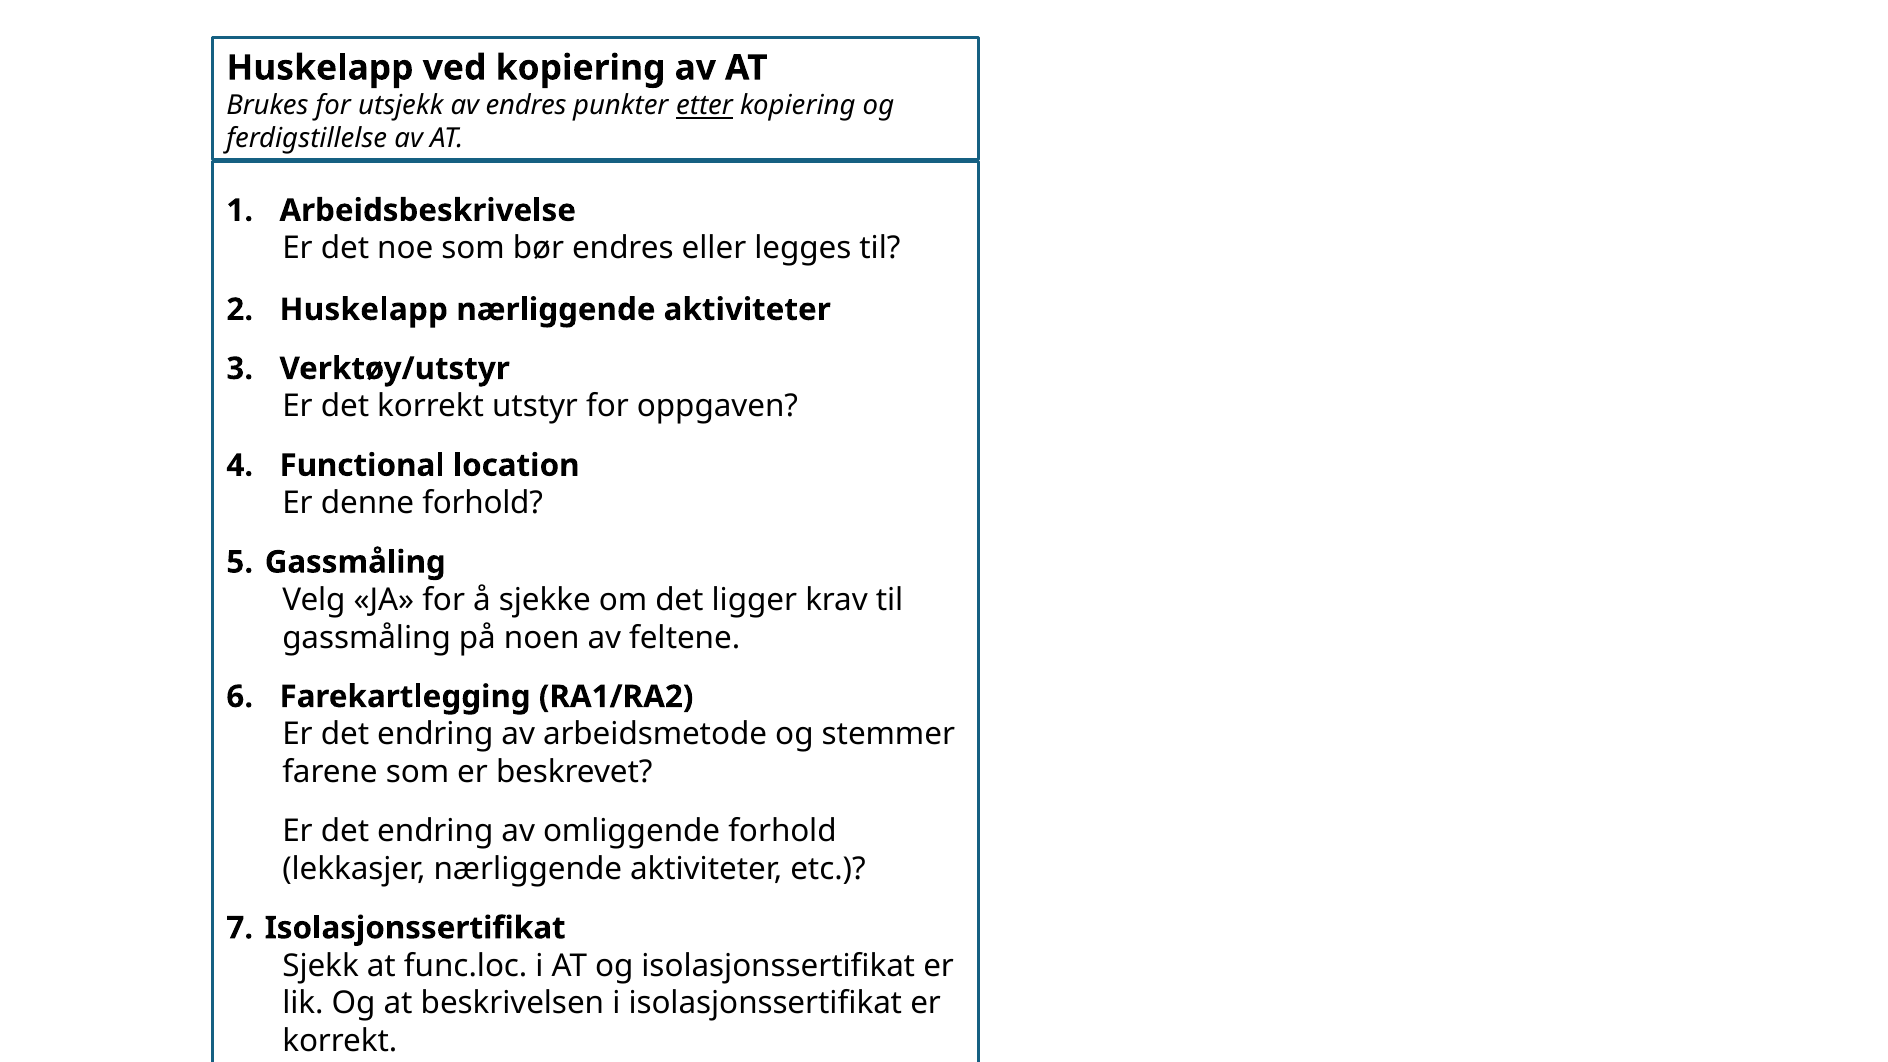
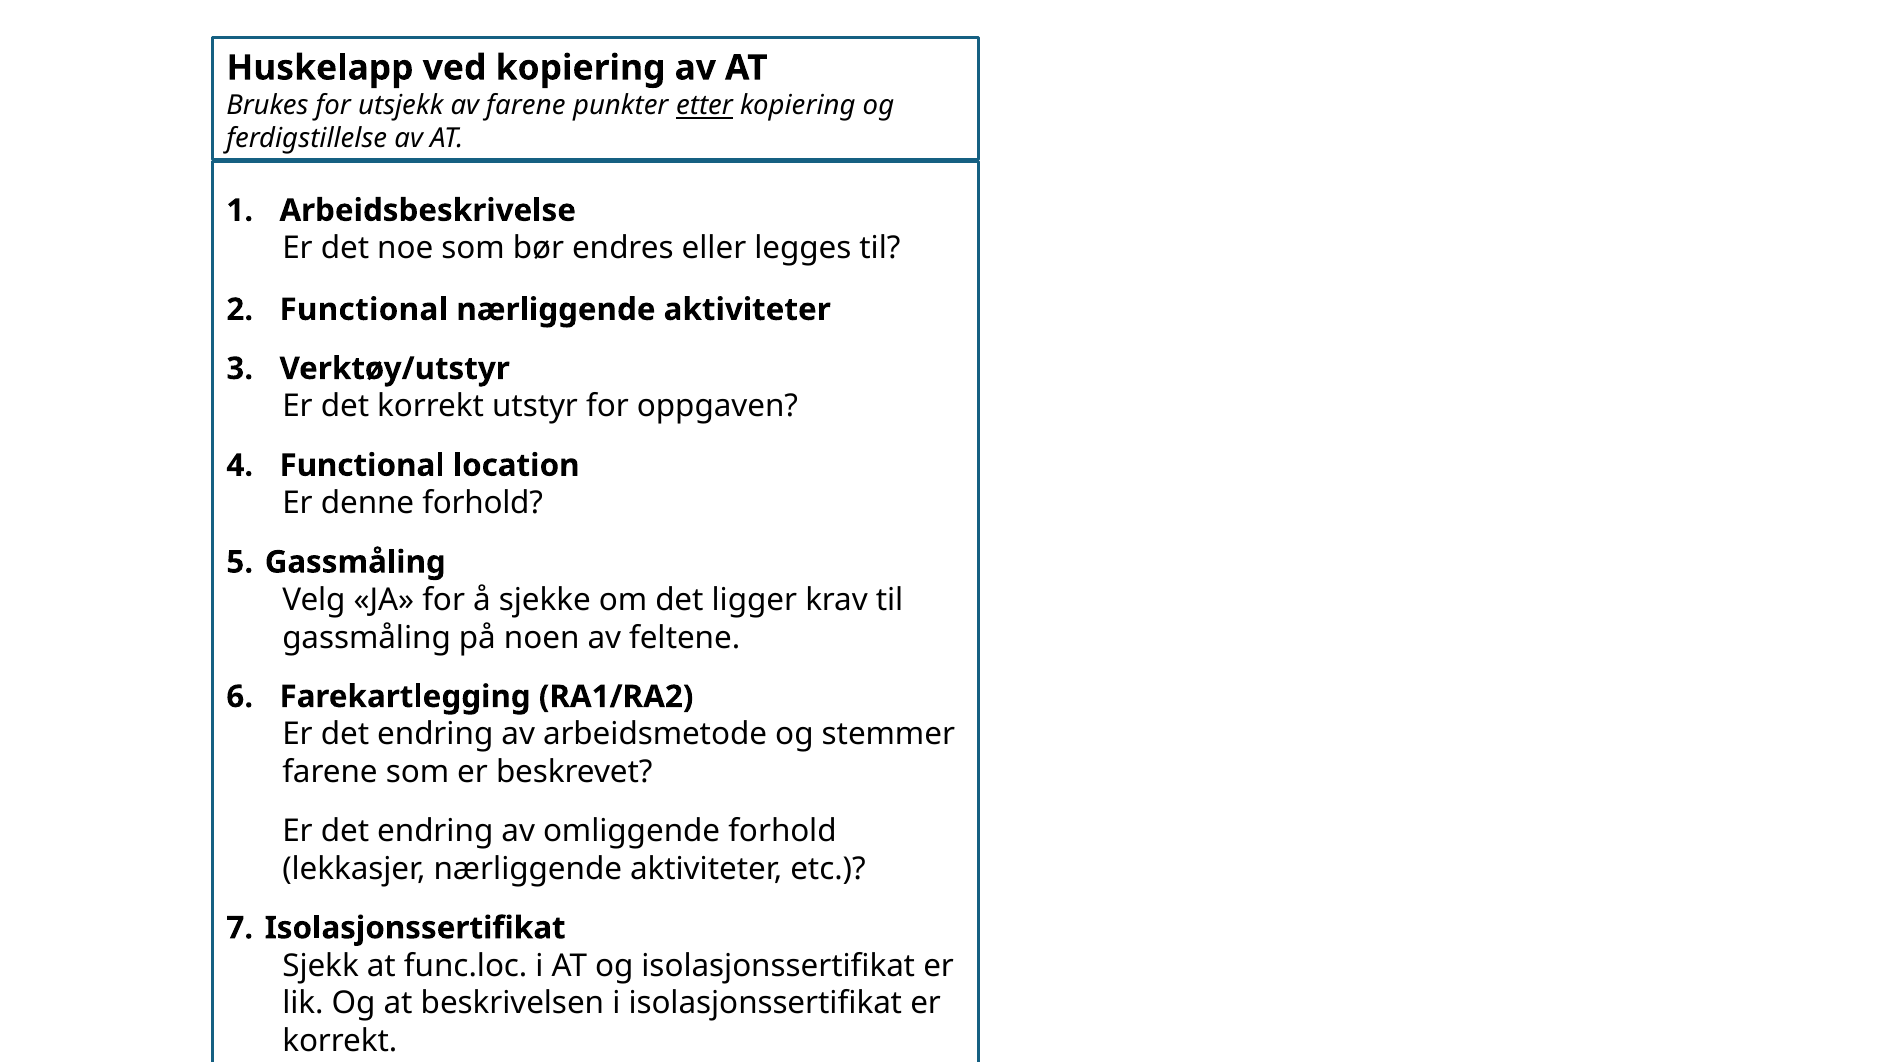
av endres: endres -> farene
Huskelapp at (364, 310): Huskelapp -> Functional
